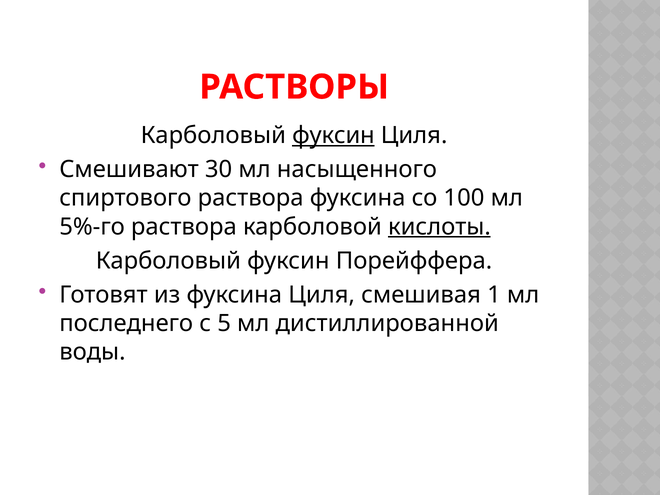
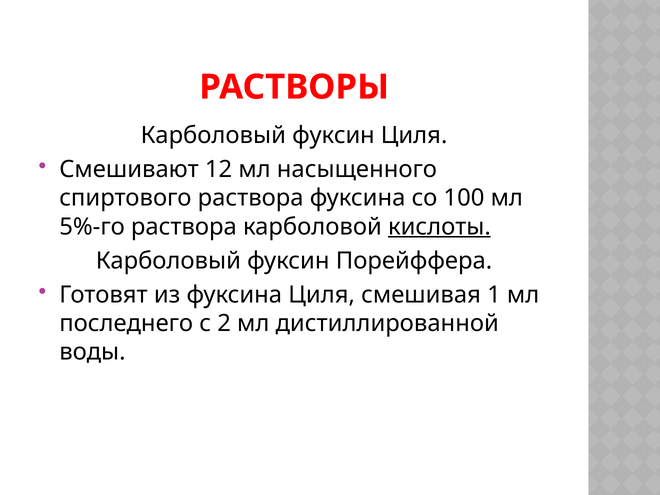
фуксин at (333, 135) underline: present -> none
30: 30 -> 12
5: 5 -> 2
